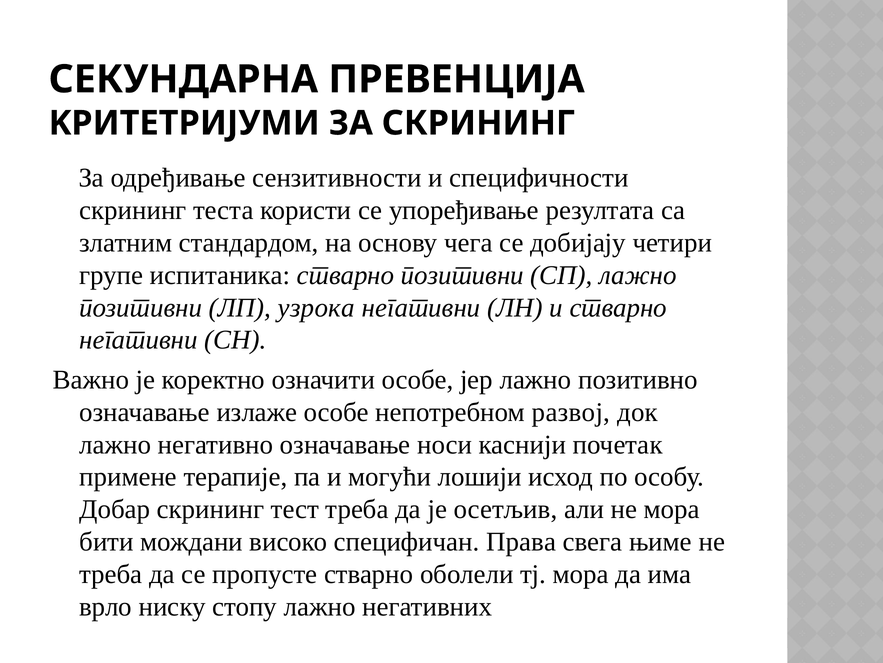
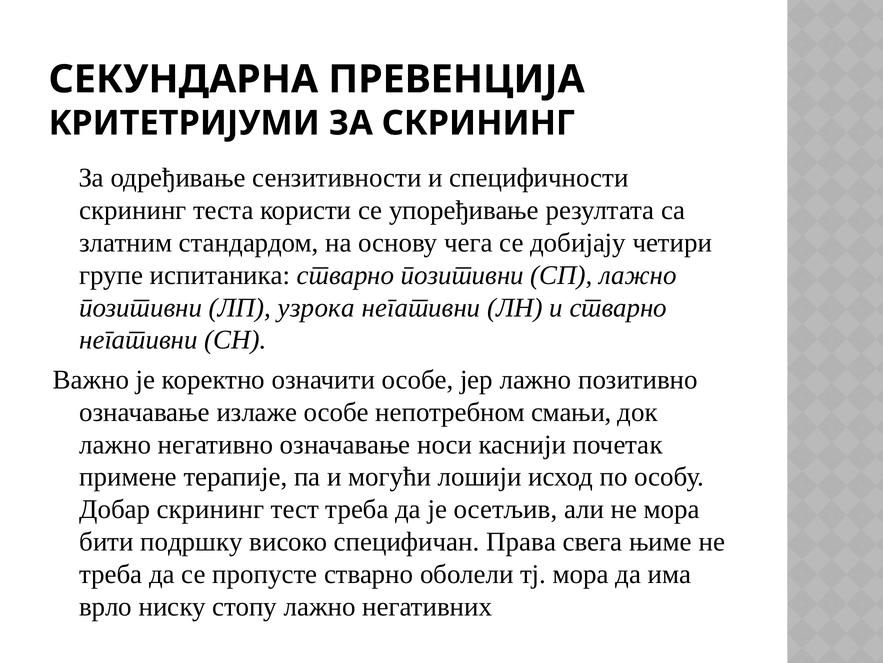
развој: развој -> смањи
мождани: мождани -> подршку
